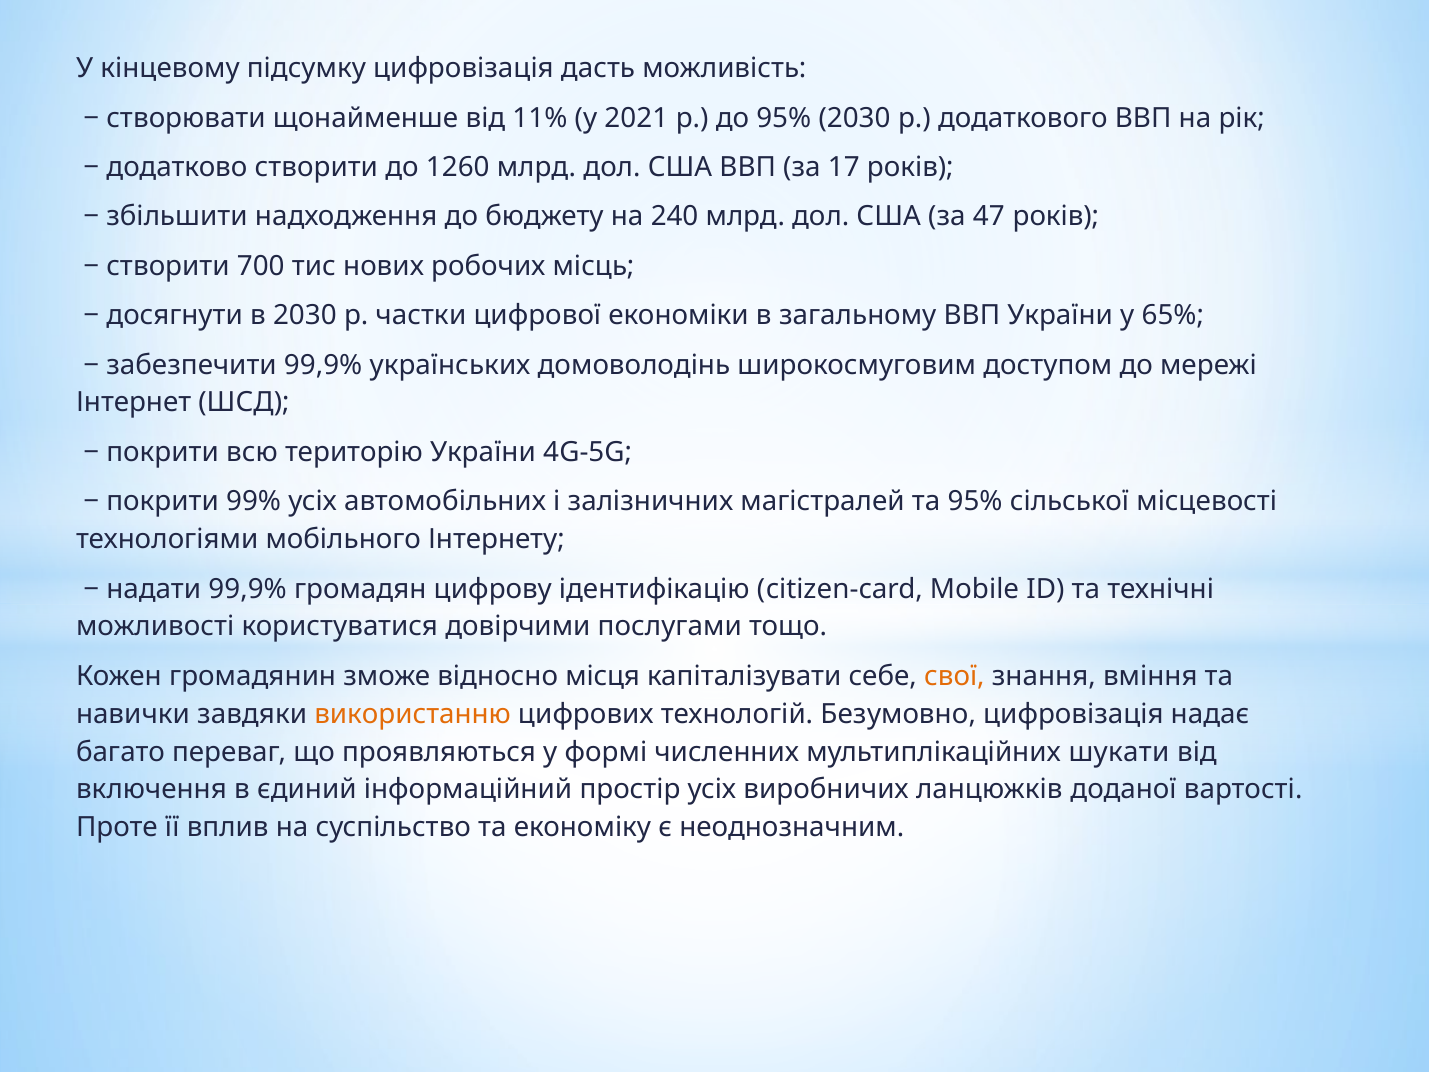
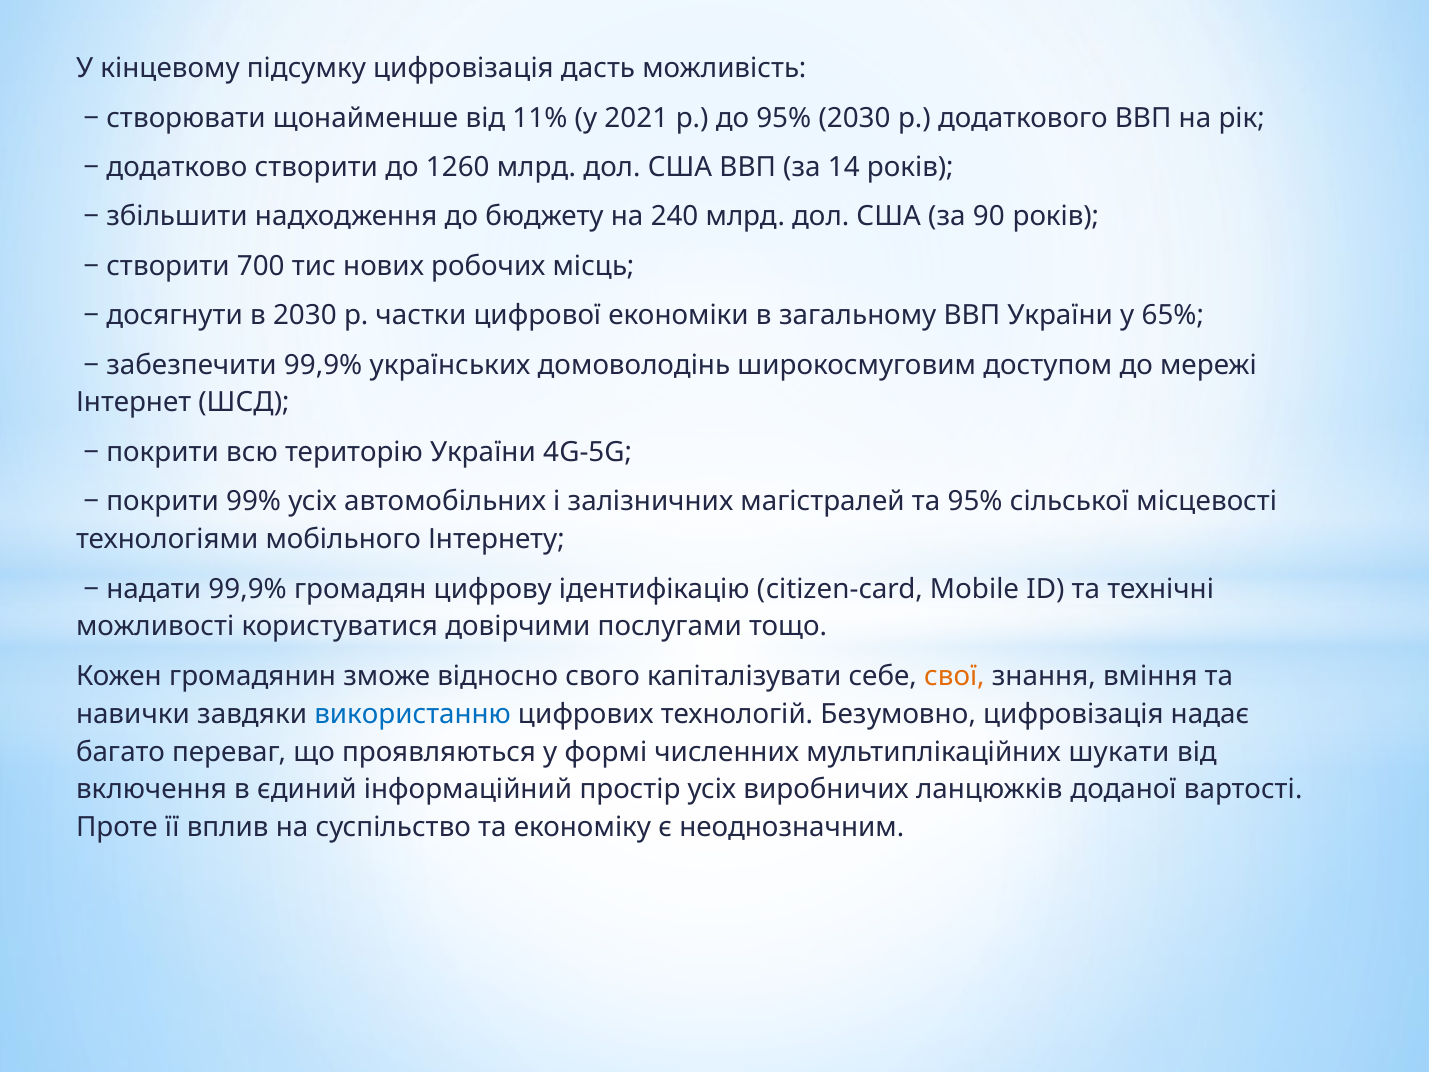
17: 17 -> 14
47: 47 -> 90
місця: місця -> свого
використанню colour: orange -> blue
